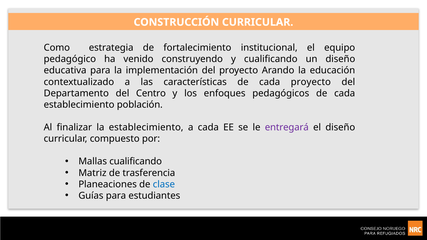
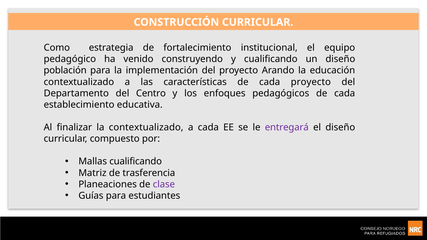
educativa: educativa -> población
población: población -> educativa
la establecimiento: establecimiento -> contextualizado
clase colour: blue -> purple
